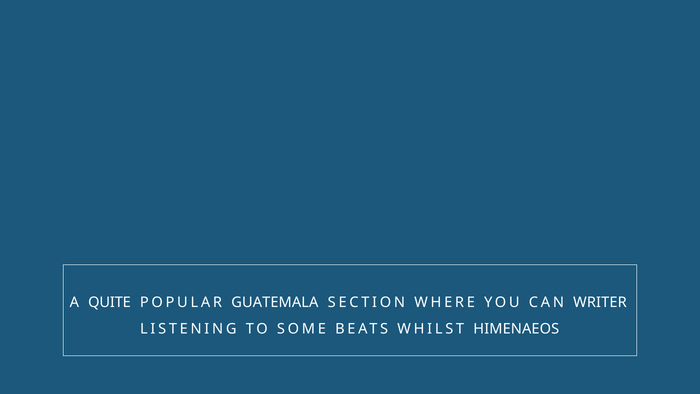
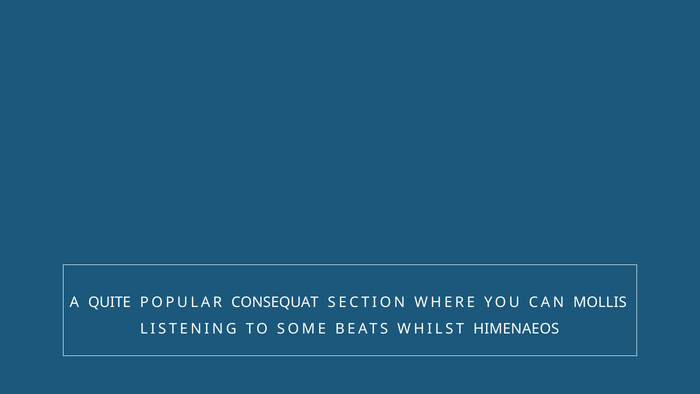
GUATEMALA: GUATEMALA -> CONSEQUAT
WRITER: WRITER -> MOLLIS
